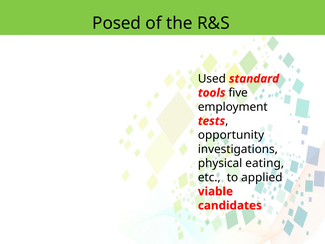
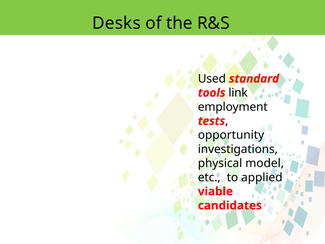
Posed: Posed -> Desks
five: five -> link
eating: eating -> model
